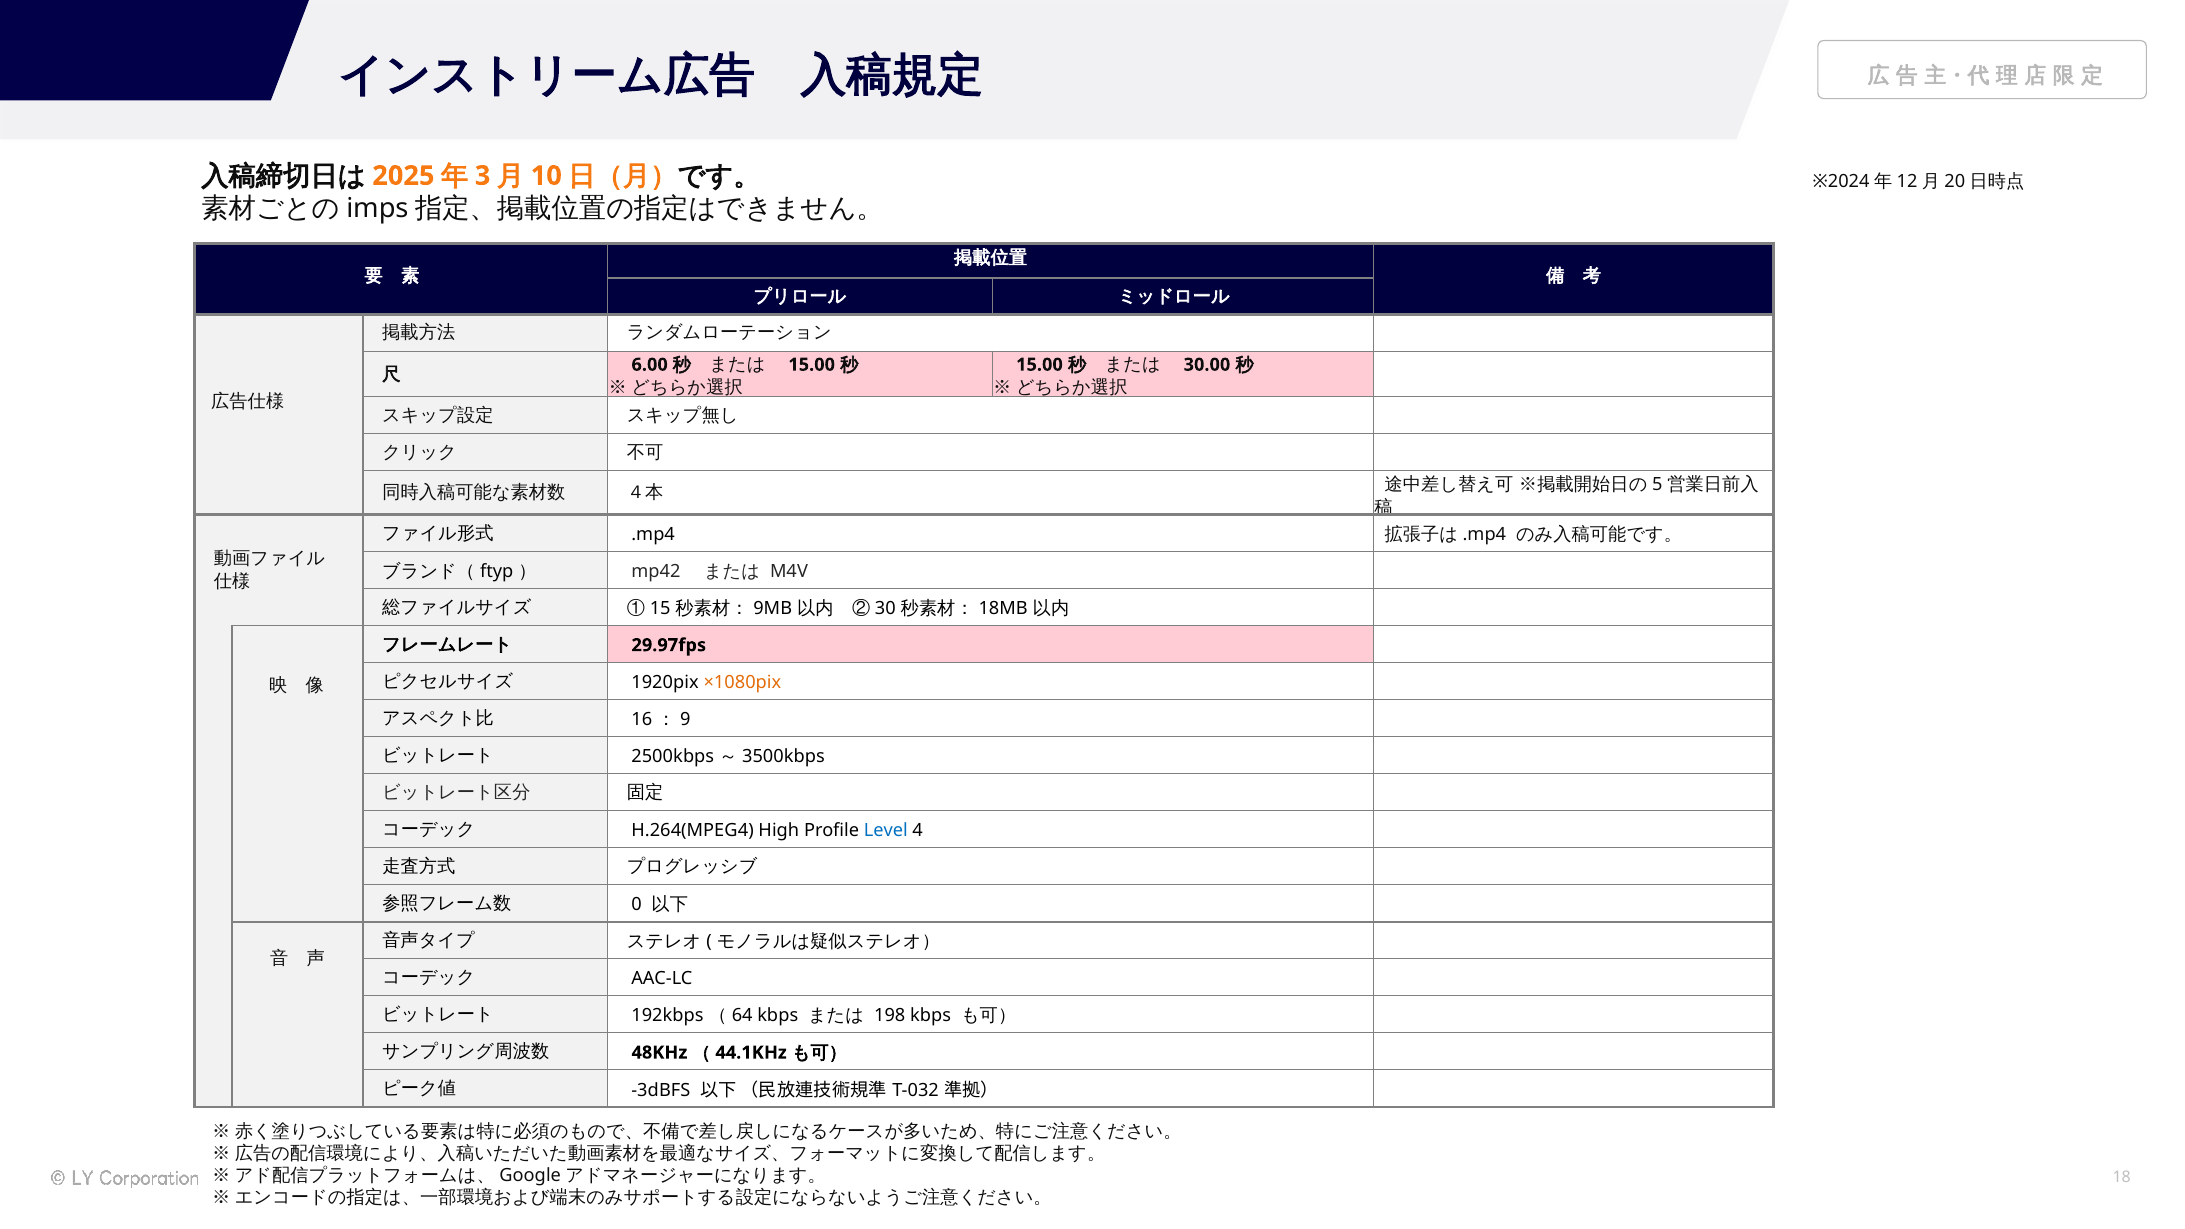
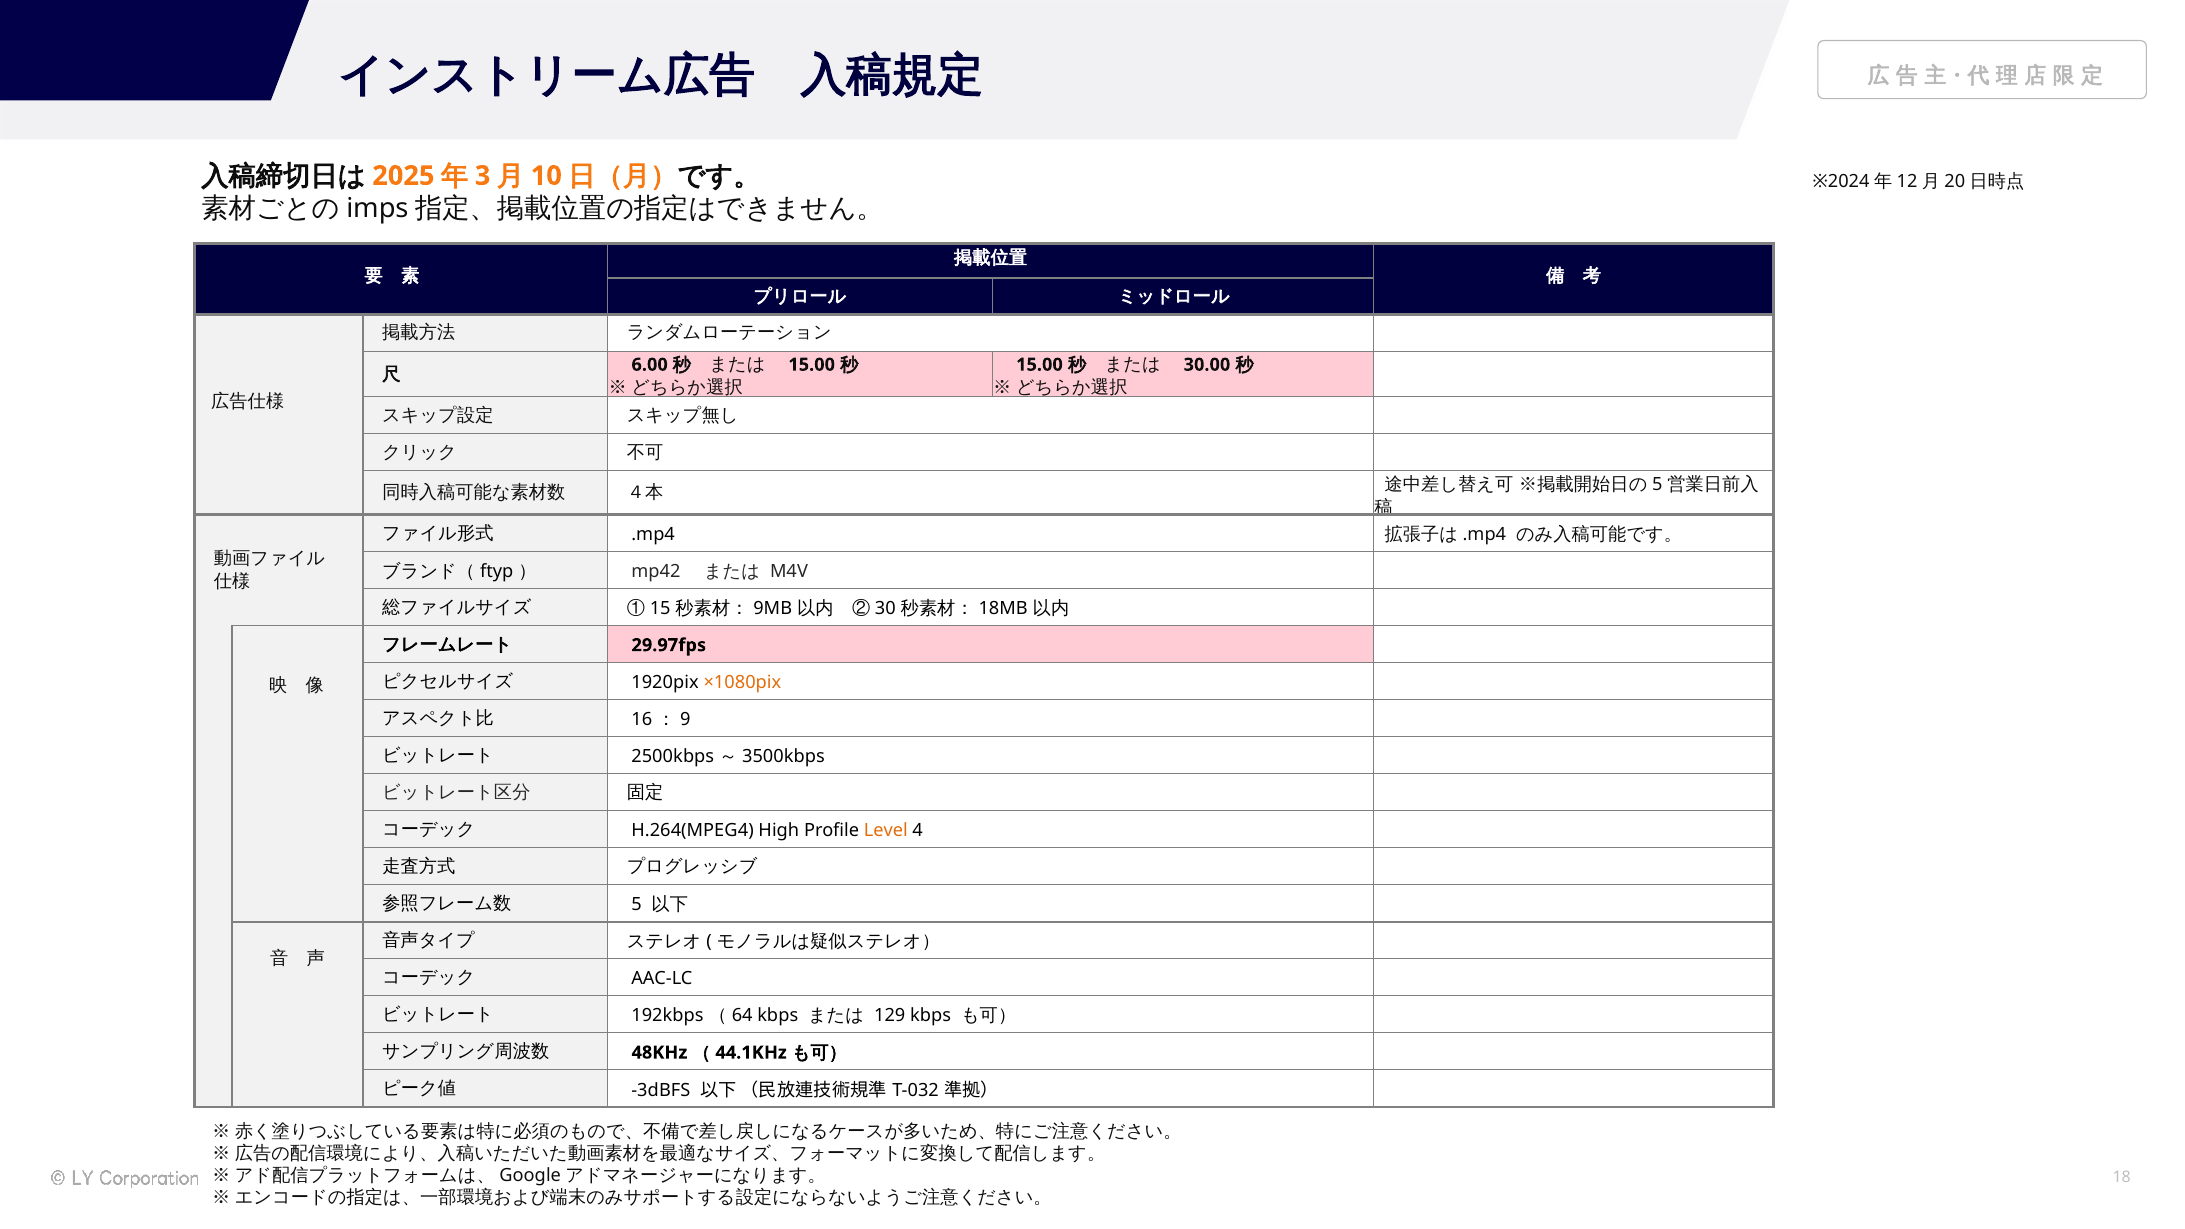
Level colour: blue -> orange
0 at (637, 904): 0 -> 5
198: 198 -> 129
